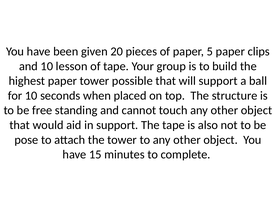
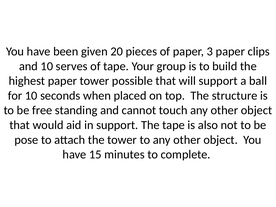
5: 5 -> 3
lesson: lesson -> serves
